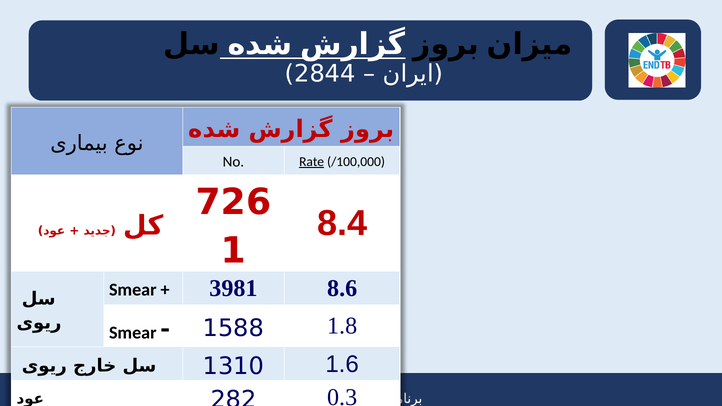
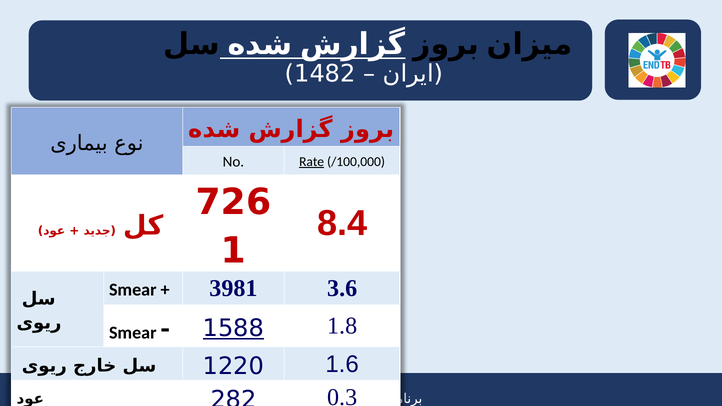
2844: 2844 -> 1482
8.6: 8.6 -> 3.6
1588 underline: none -> present
1310: 1310 -> 1220
